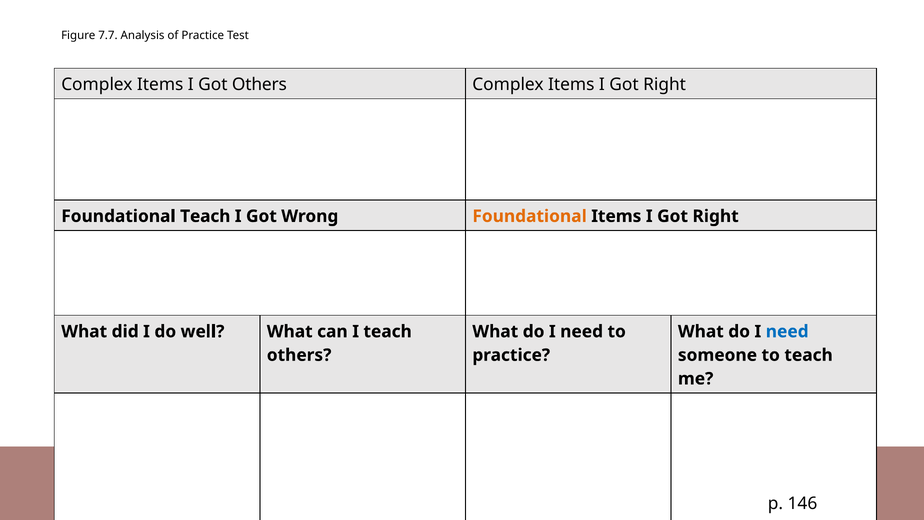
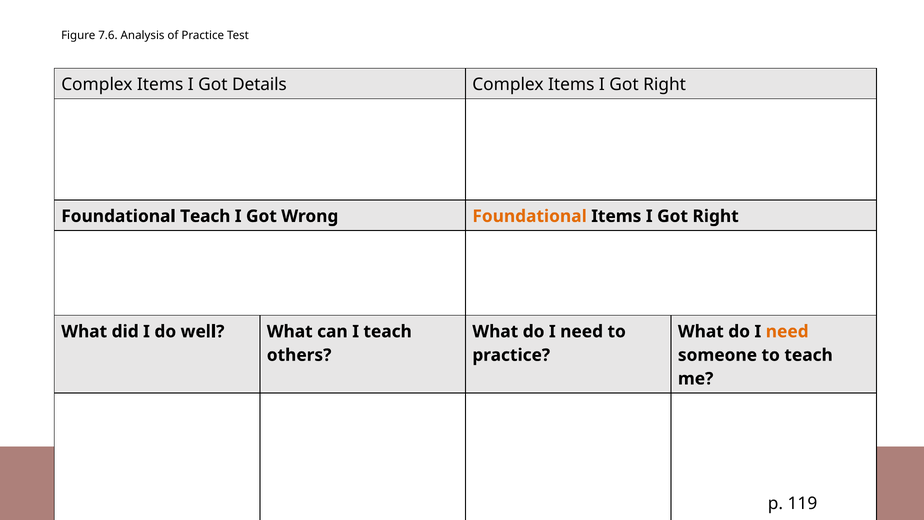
7.7: 7.7 -> 7.6
Got Others: Others -> Details
need at (787, 331) colour: blue -> orange
146: 146 -> 119
